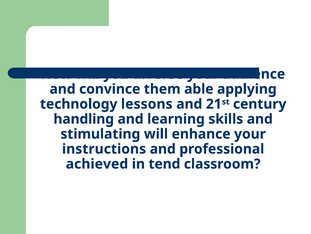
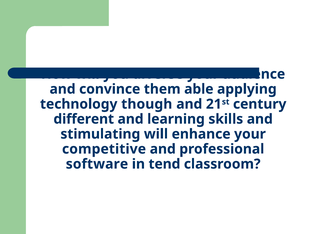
lessons: lessons -> though
handling: handling -> different
instructions: instructions -> competitive
achieved: achieved -> software
